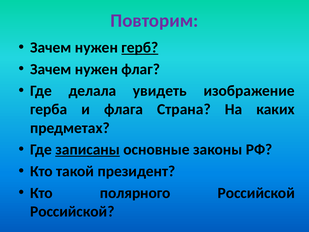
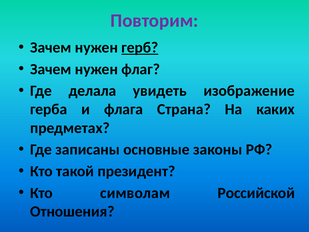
записаны underline: present -> none
полярного: полярного -> символам
Российской at (72, 211): Российской -> Отношения
